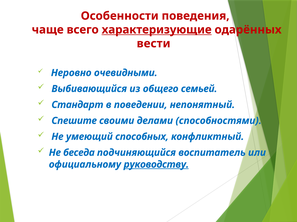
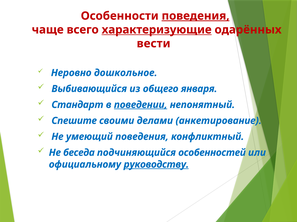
поведения at (196, 16) underline: none -> present
очевидными: очевидными -> дошкольное
семьей: семьей -> января
поведении underline: none -> present
способностями: способностями -> анкетирование
умеющий способных: способных -> поведения
воспитатель: воспитатель -> особенностей
